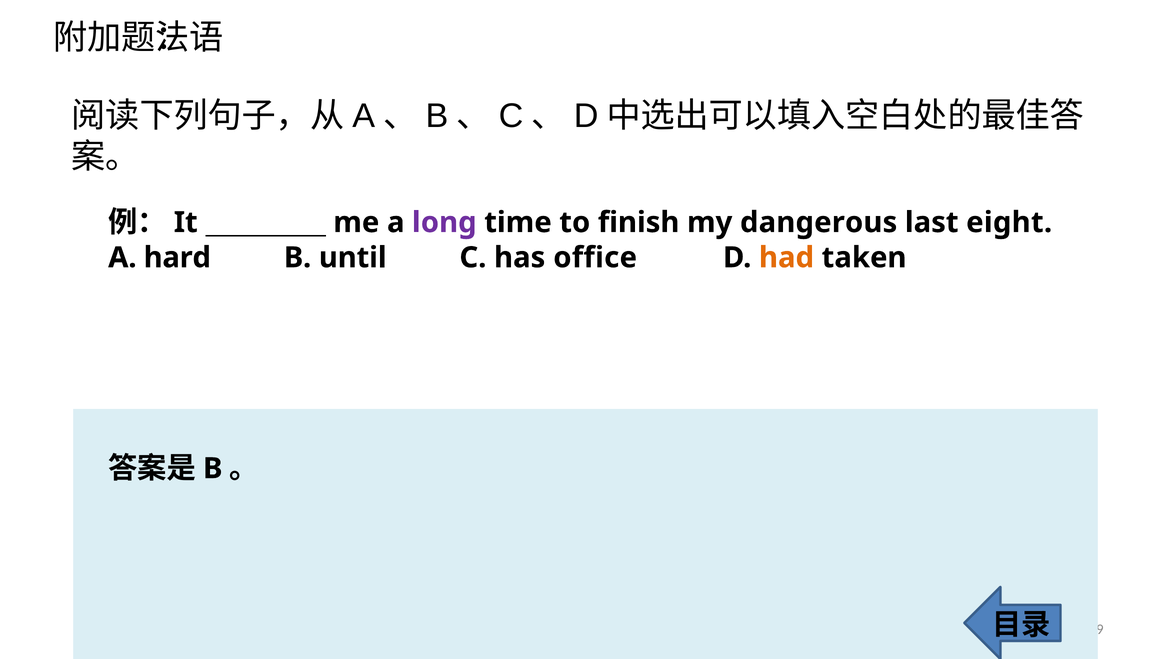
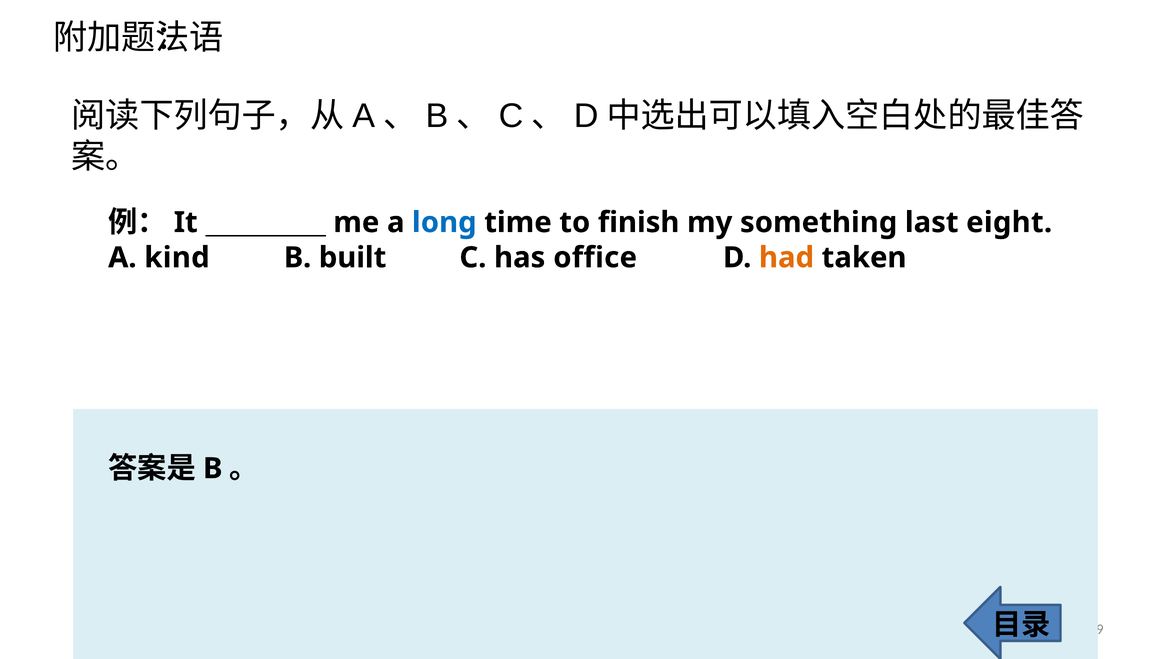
long colour: purple -> blue
dangerous: dangerous -> something
hard: hard -> kind
until: until -> built
